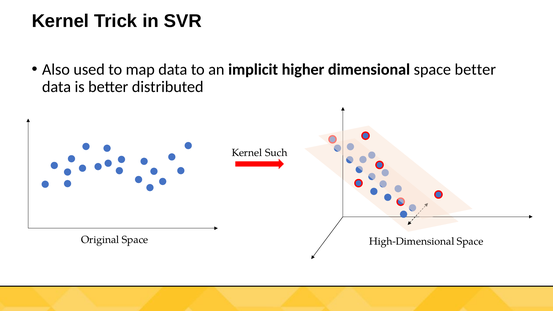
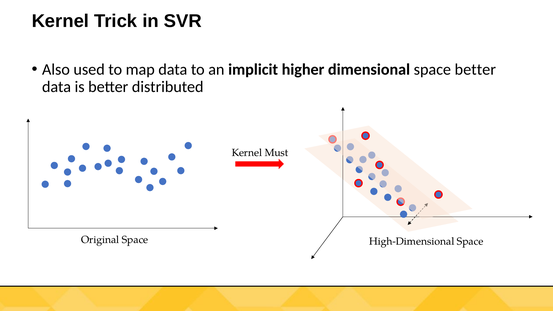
Such: Such -> Must
